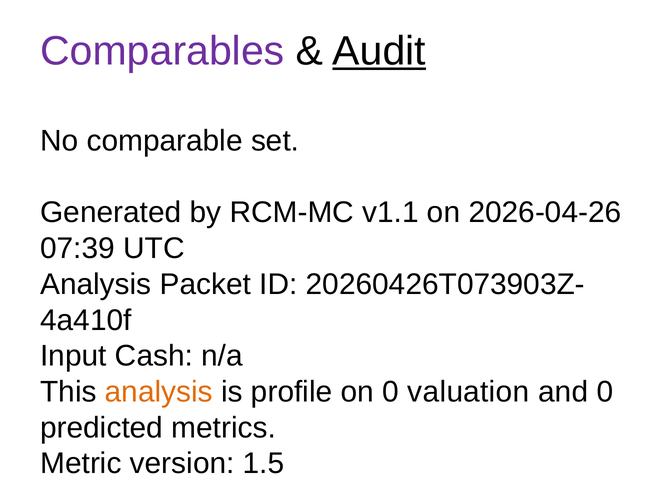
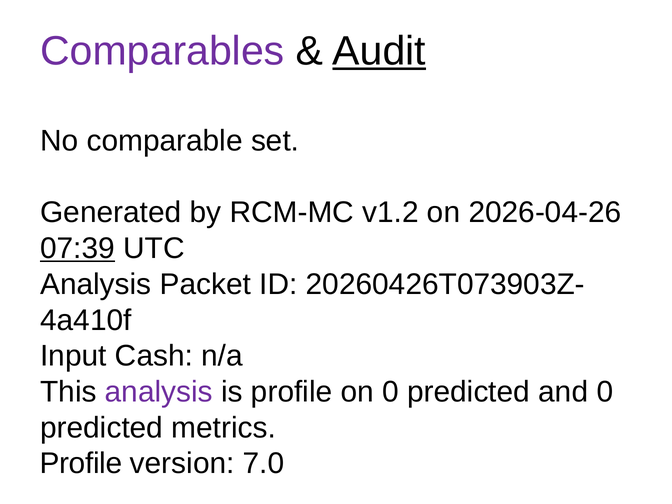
v1.1: v1.1 -> v1.2
07:39 underline: none -> present
analysis at (159, 392) colour: orange -> purple
on 0 valuation: valuation -> predicted
Metric at (81, 464): Metric -> Profile
1.5: 1.5 -> 7.0
